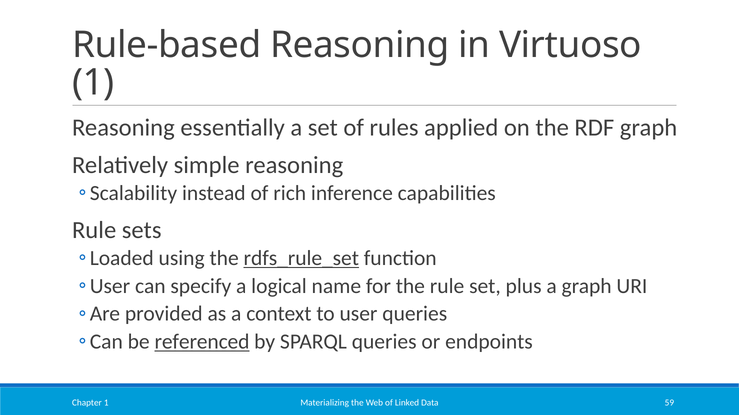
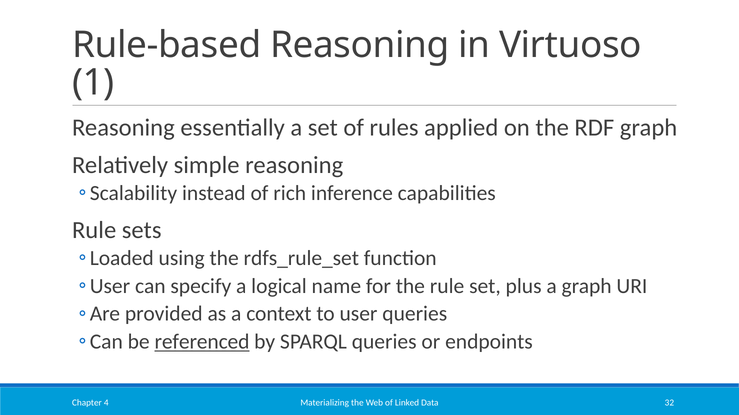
rdfs_rule_set underline: present -> none
59: 59 -> 32
Chapter 1: 1 -> 4
